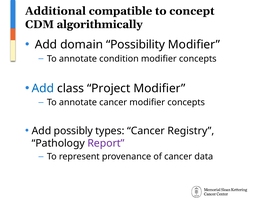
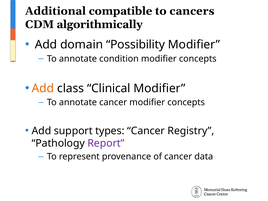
concept: concept -> cancers
Add at (43, 88) colour: blue -> orange
Project: Project -> Clinical
possibly: possibly -> support
